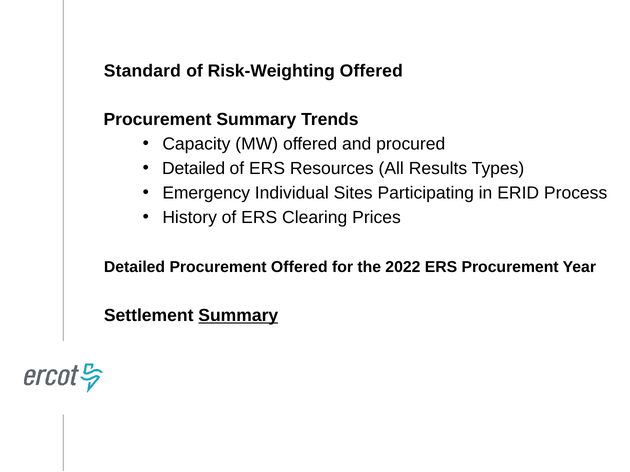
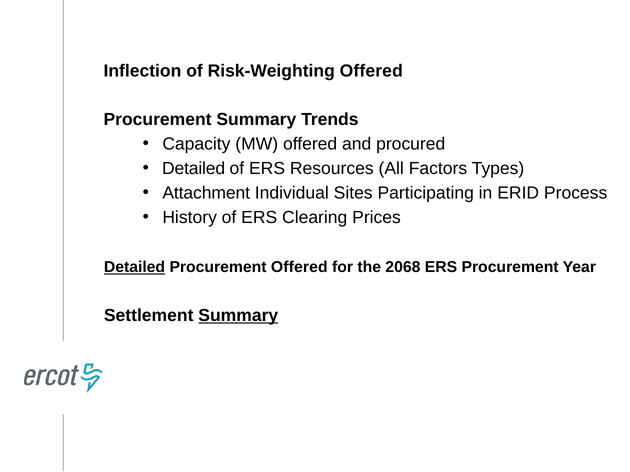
Standard: Standard -> Inflection
Results: Results -> Factors
Emergency: Emergency -> Attachment
Detailed at (135, 267) underline: none -> present
2022: 2022 -> 2068
